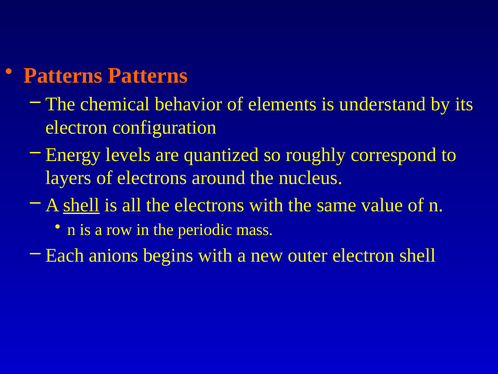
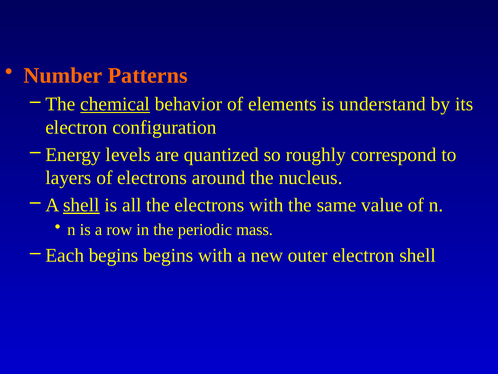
Patterns at (63, 75): Patterns -> Number
chemical underline: none -> present
Each anions: anions -> begins
